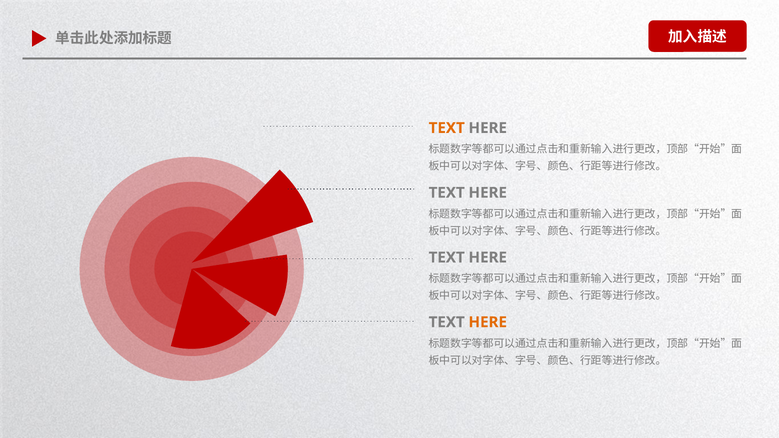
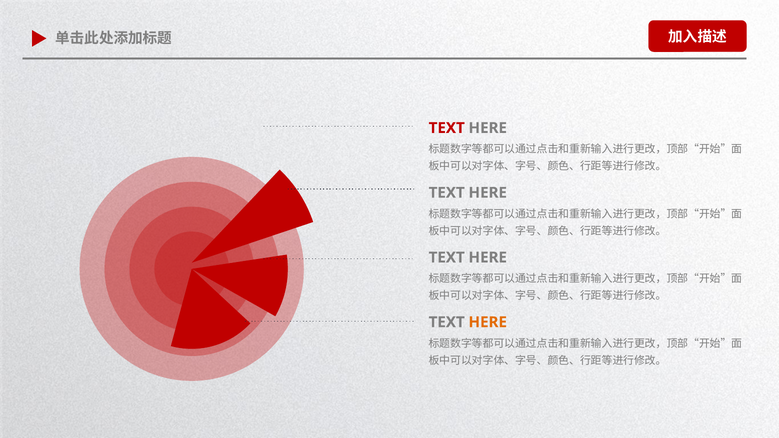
TEXT at (447, 128) colour: orange -> red
